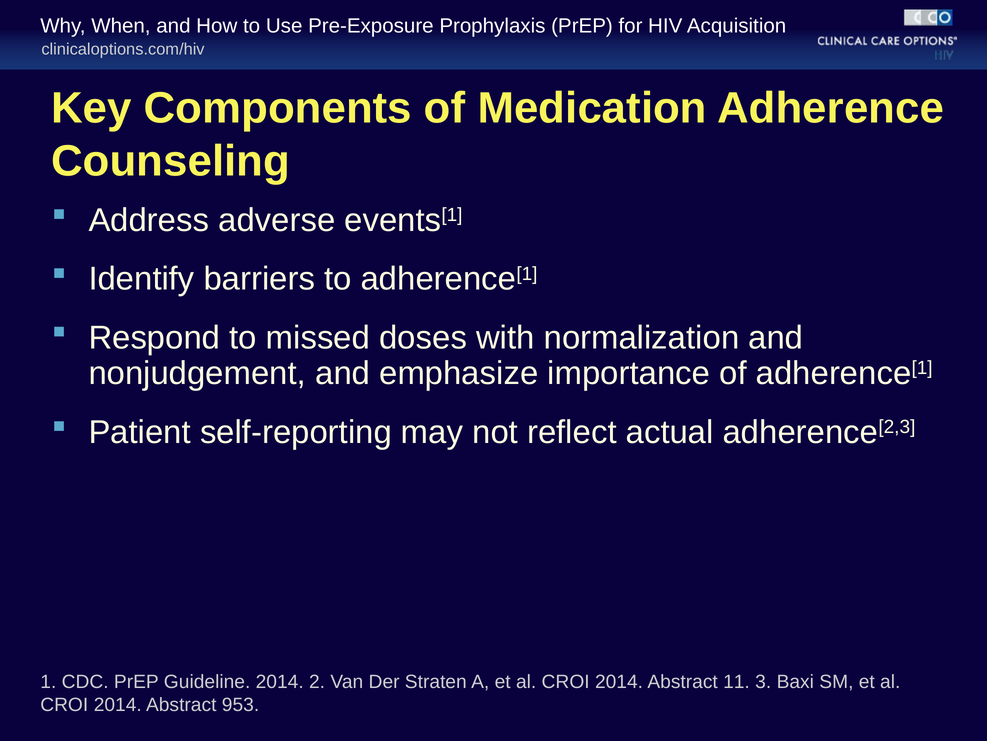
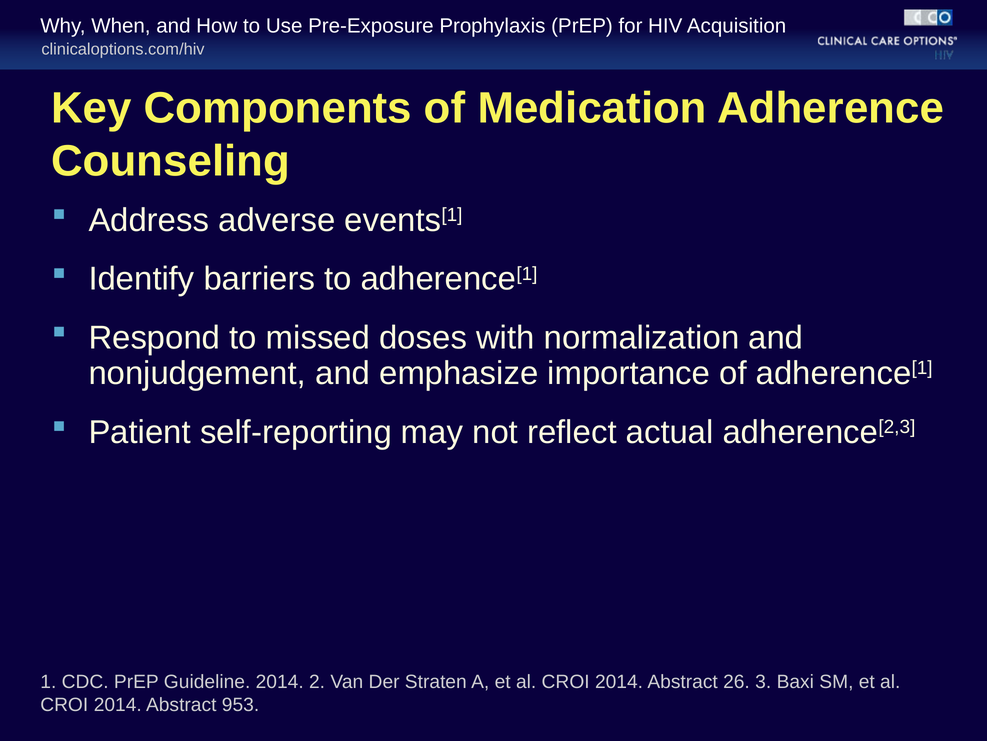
11: 11 -> 26
